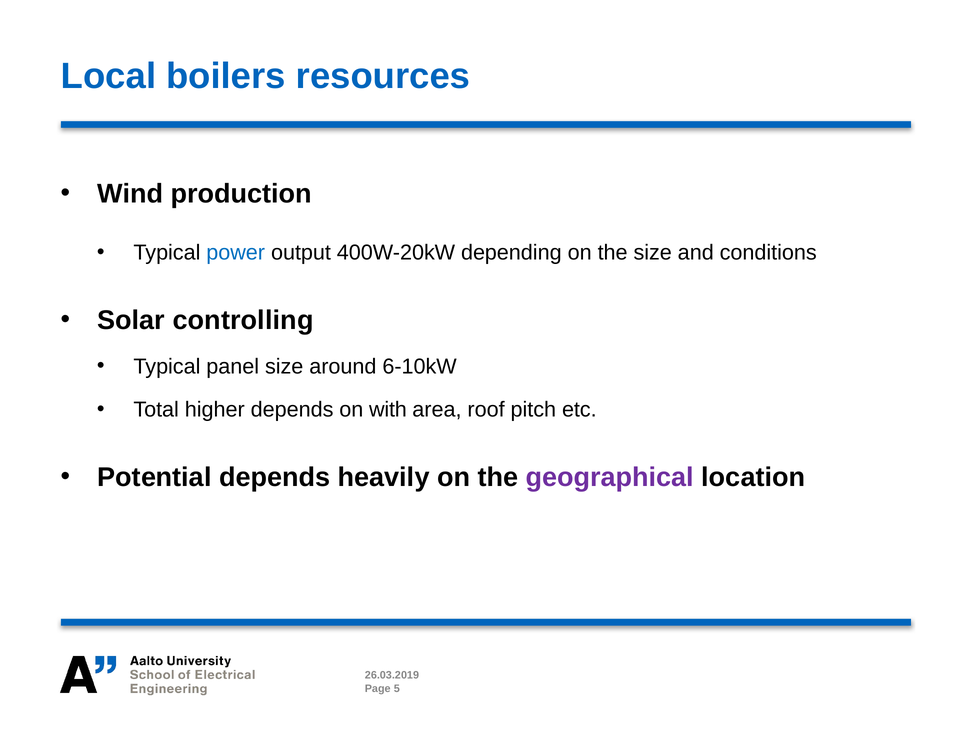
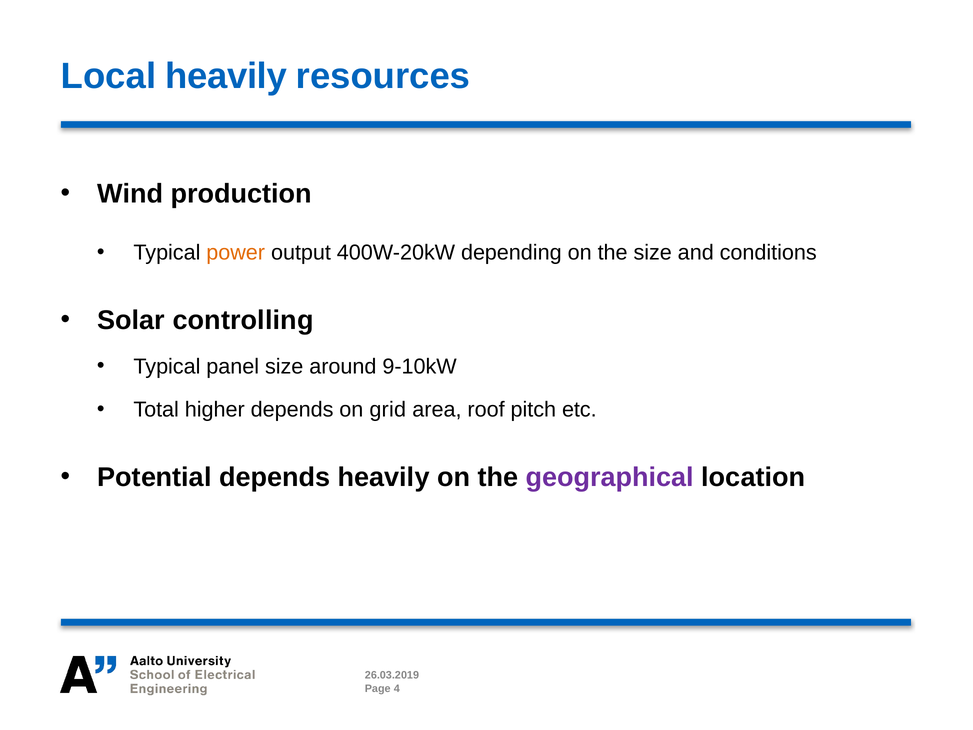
Local boilers: boilers -> heavily
power colour: blue -> orange
6-10kW: 6-10kW -> 9-10kW
with: with -> grid
5: 5 -> 4
